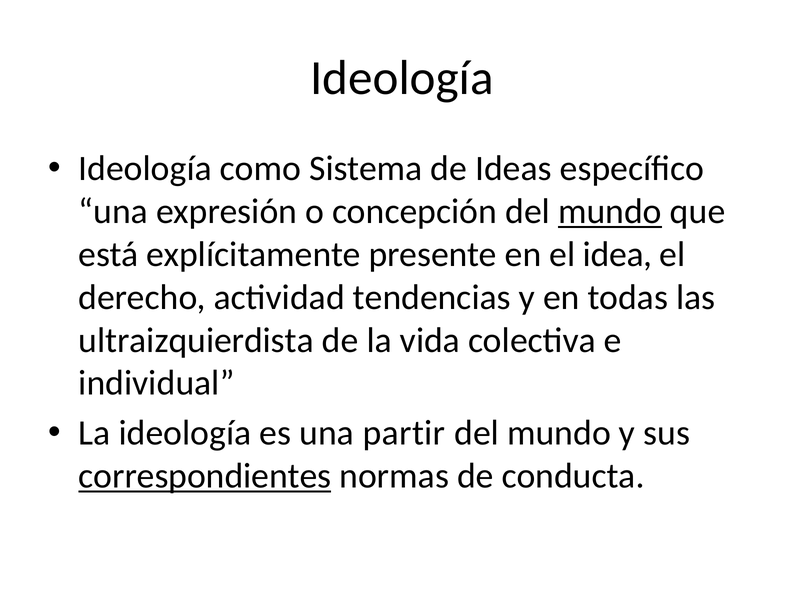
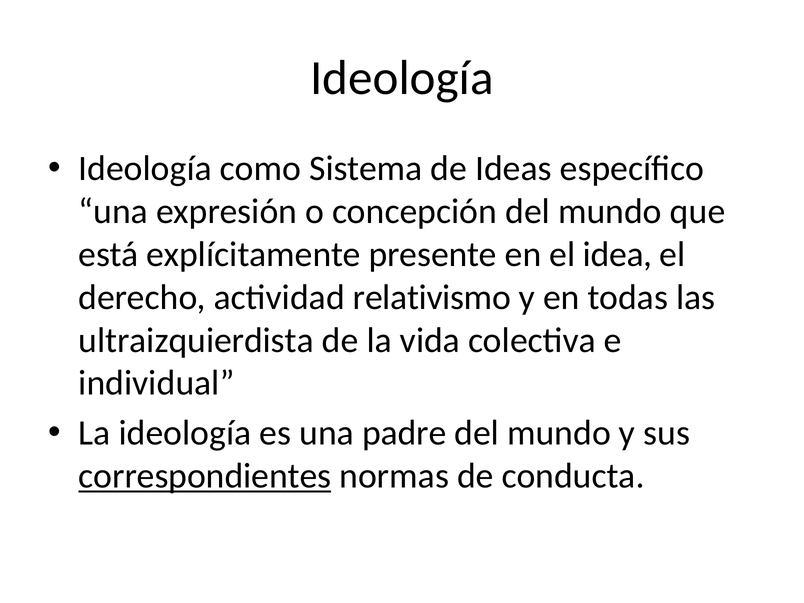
mundo at (610, 212) underline: present -> none
tendencias: tendencias -> relativismo
partir: partir -> padre
